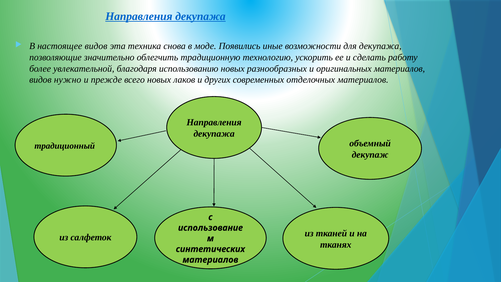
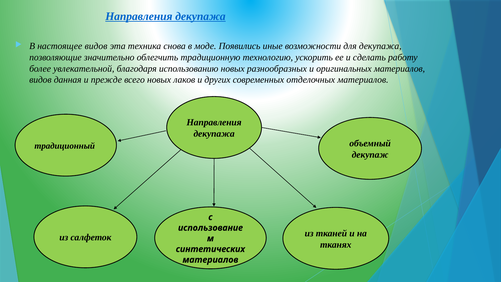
нужно: нужно -> данная
